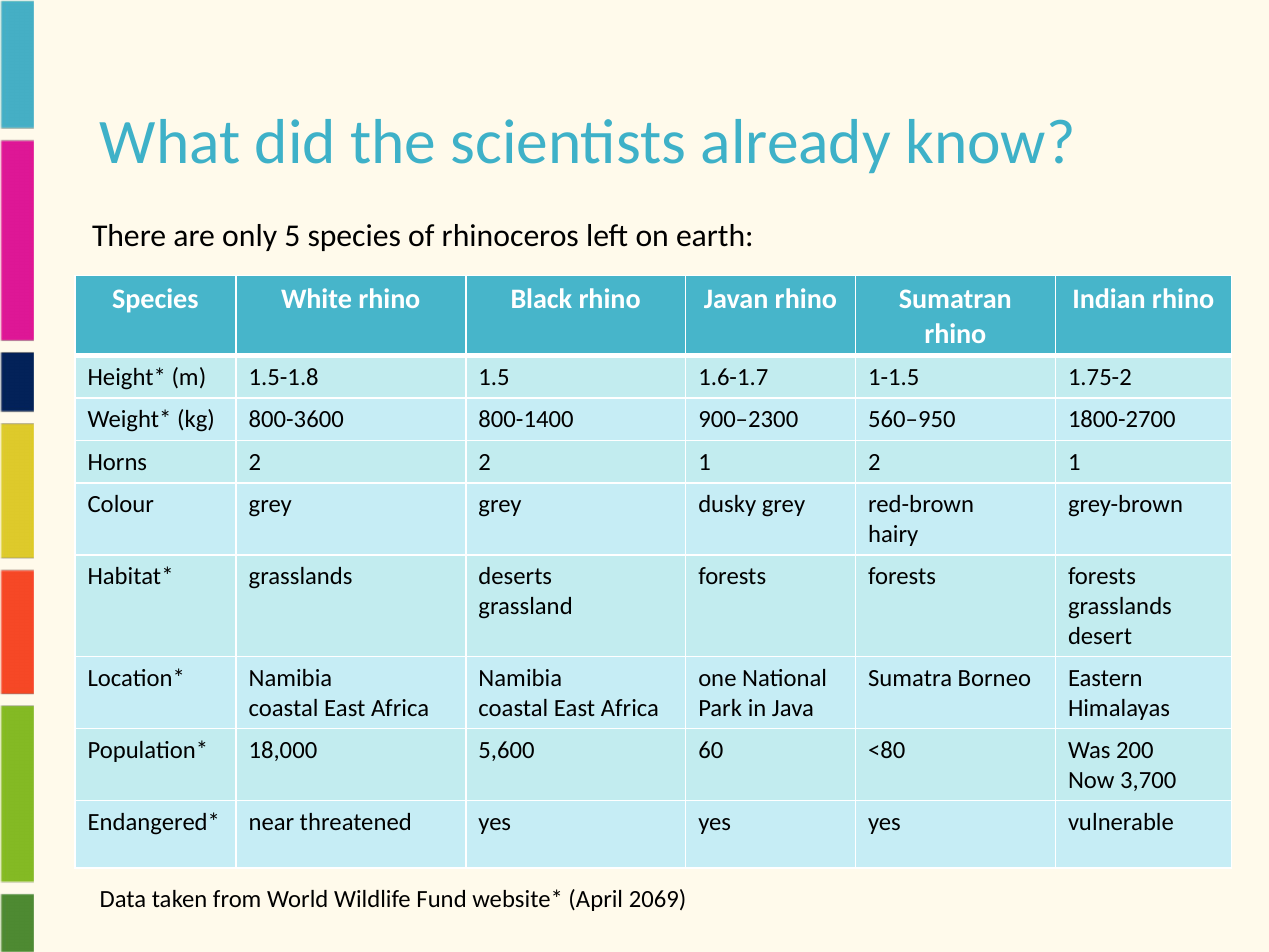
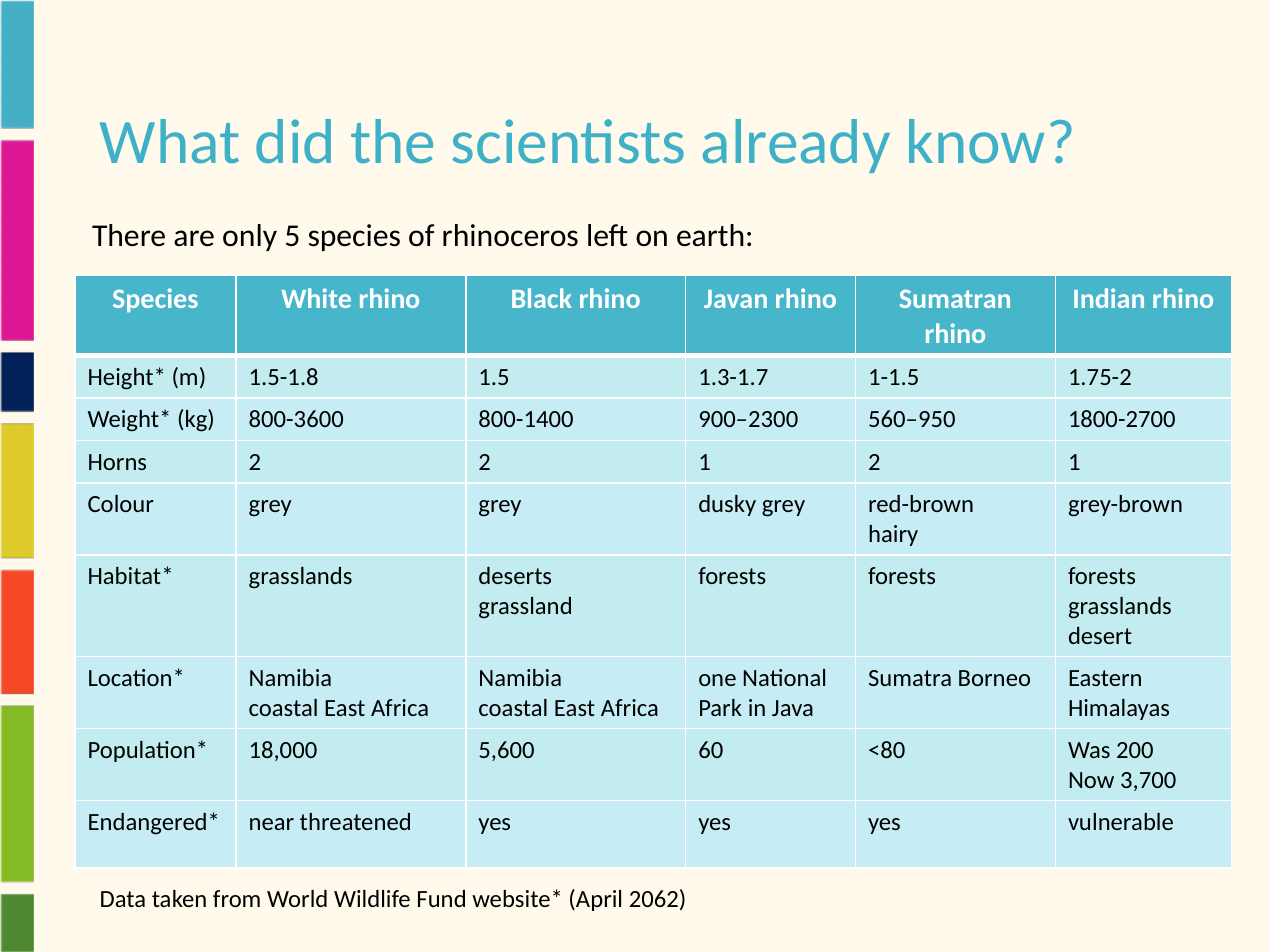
1.6-1.7: 1.6-1.7 -> 1.3-1.7
2069: 2069 -> 2062
